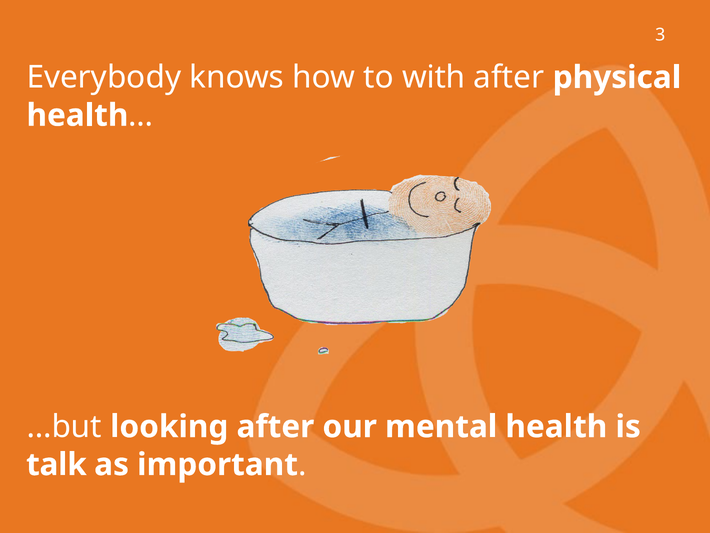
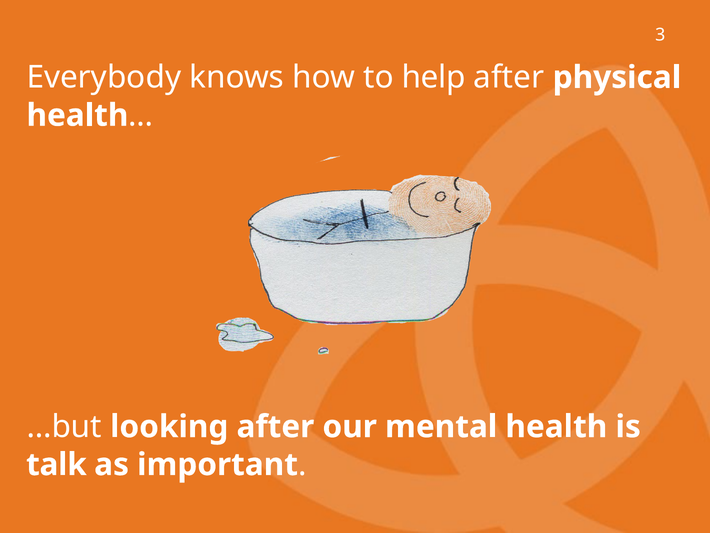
with: with -> help
